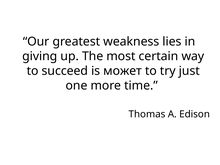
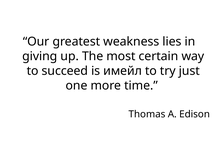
может: может -> имейл
